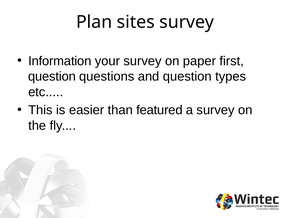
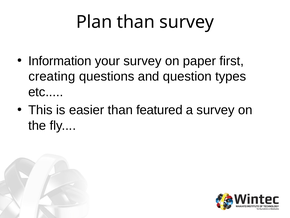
Plan sites: sites -> than
question at (52, 76): question -> creating
